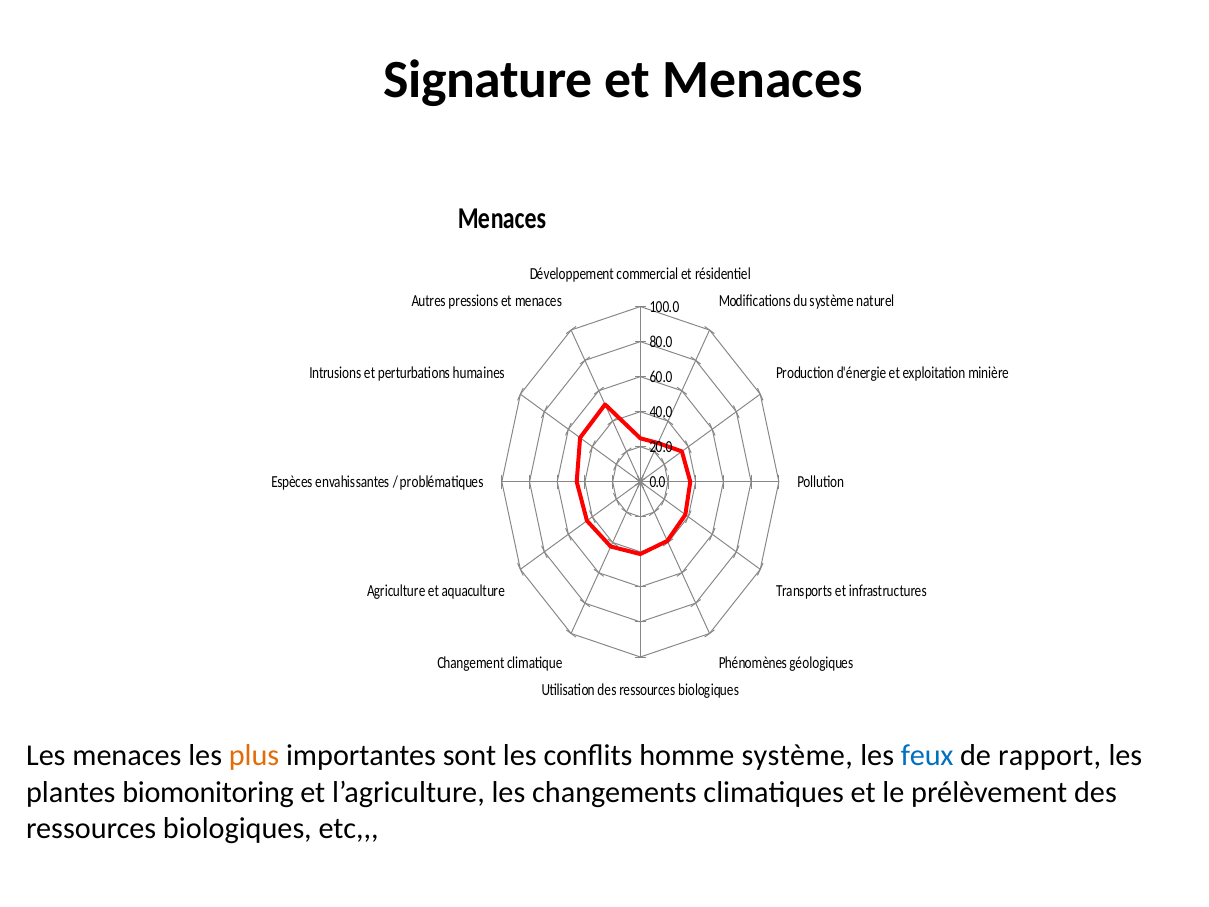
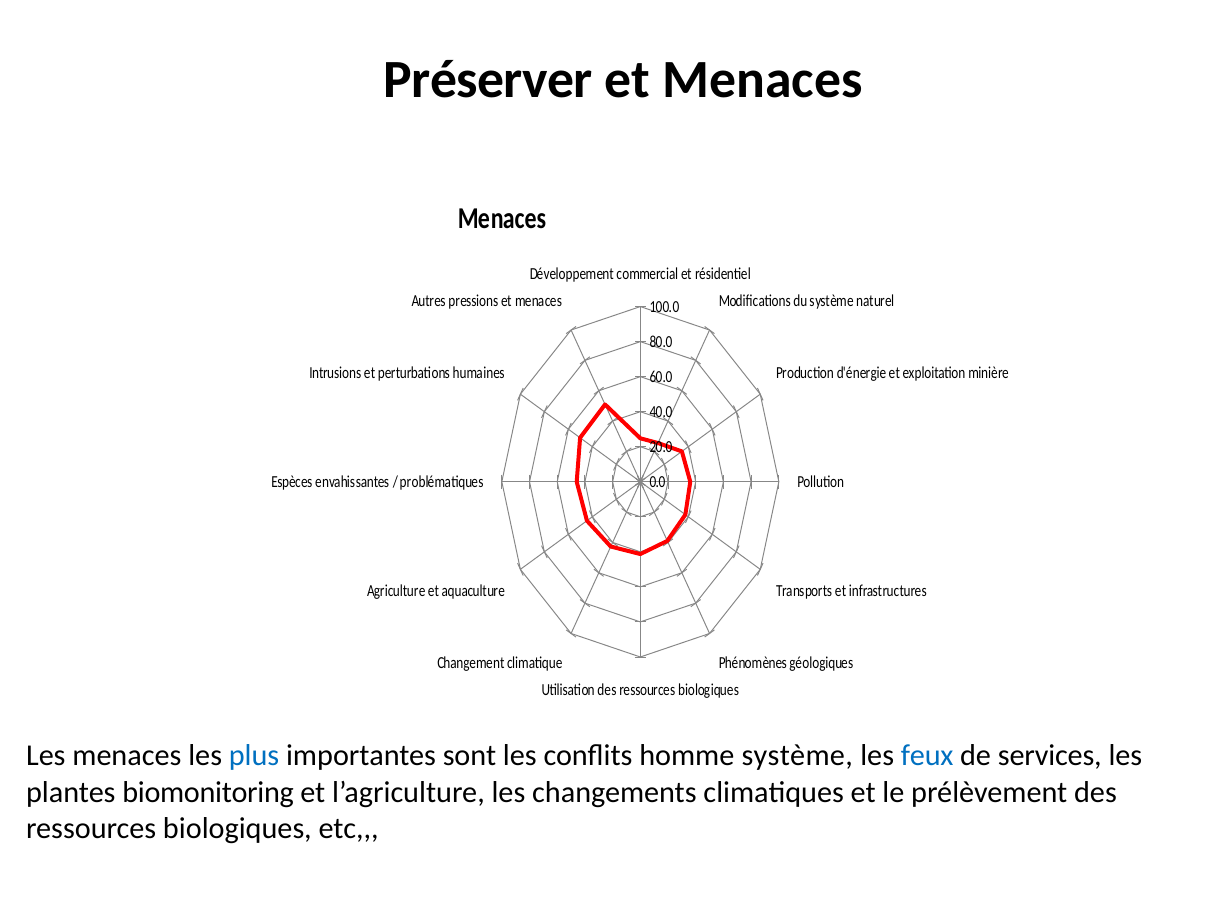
Signature: Signature -> Préserver
plus colour: orange -> blue
rapport: rapport -> services
